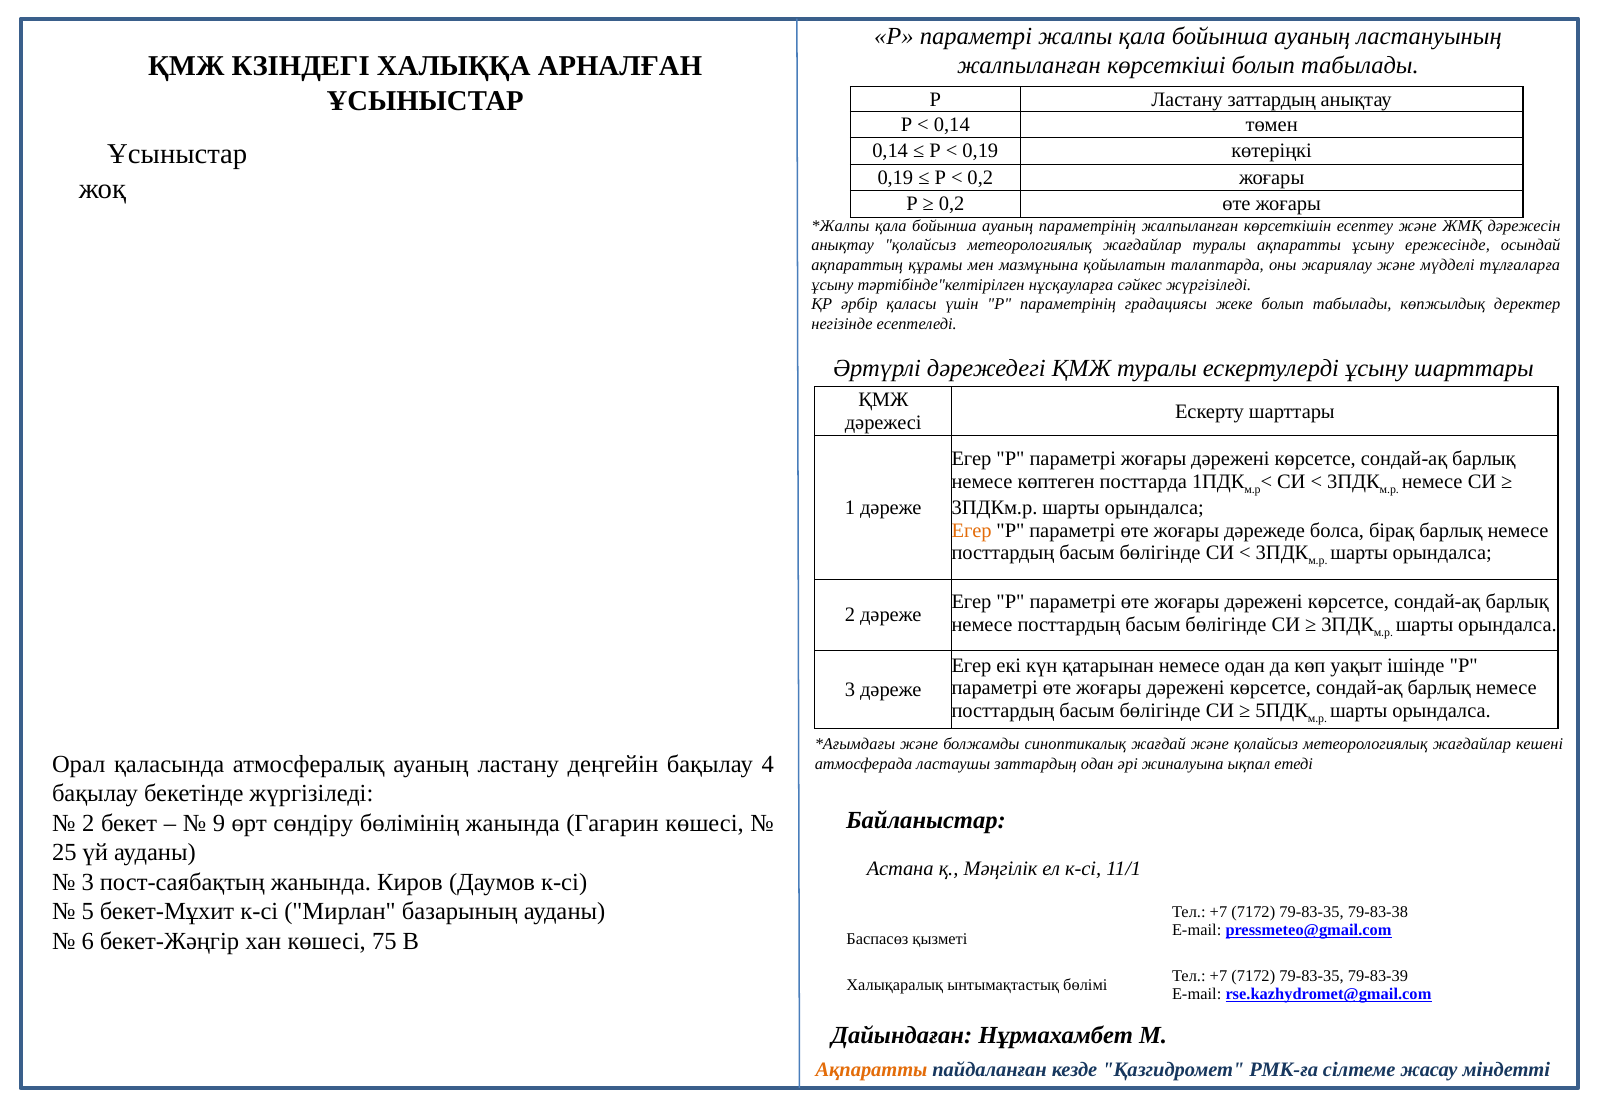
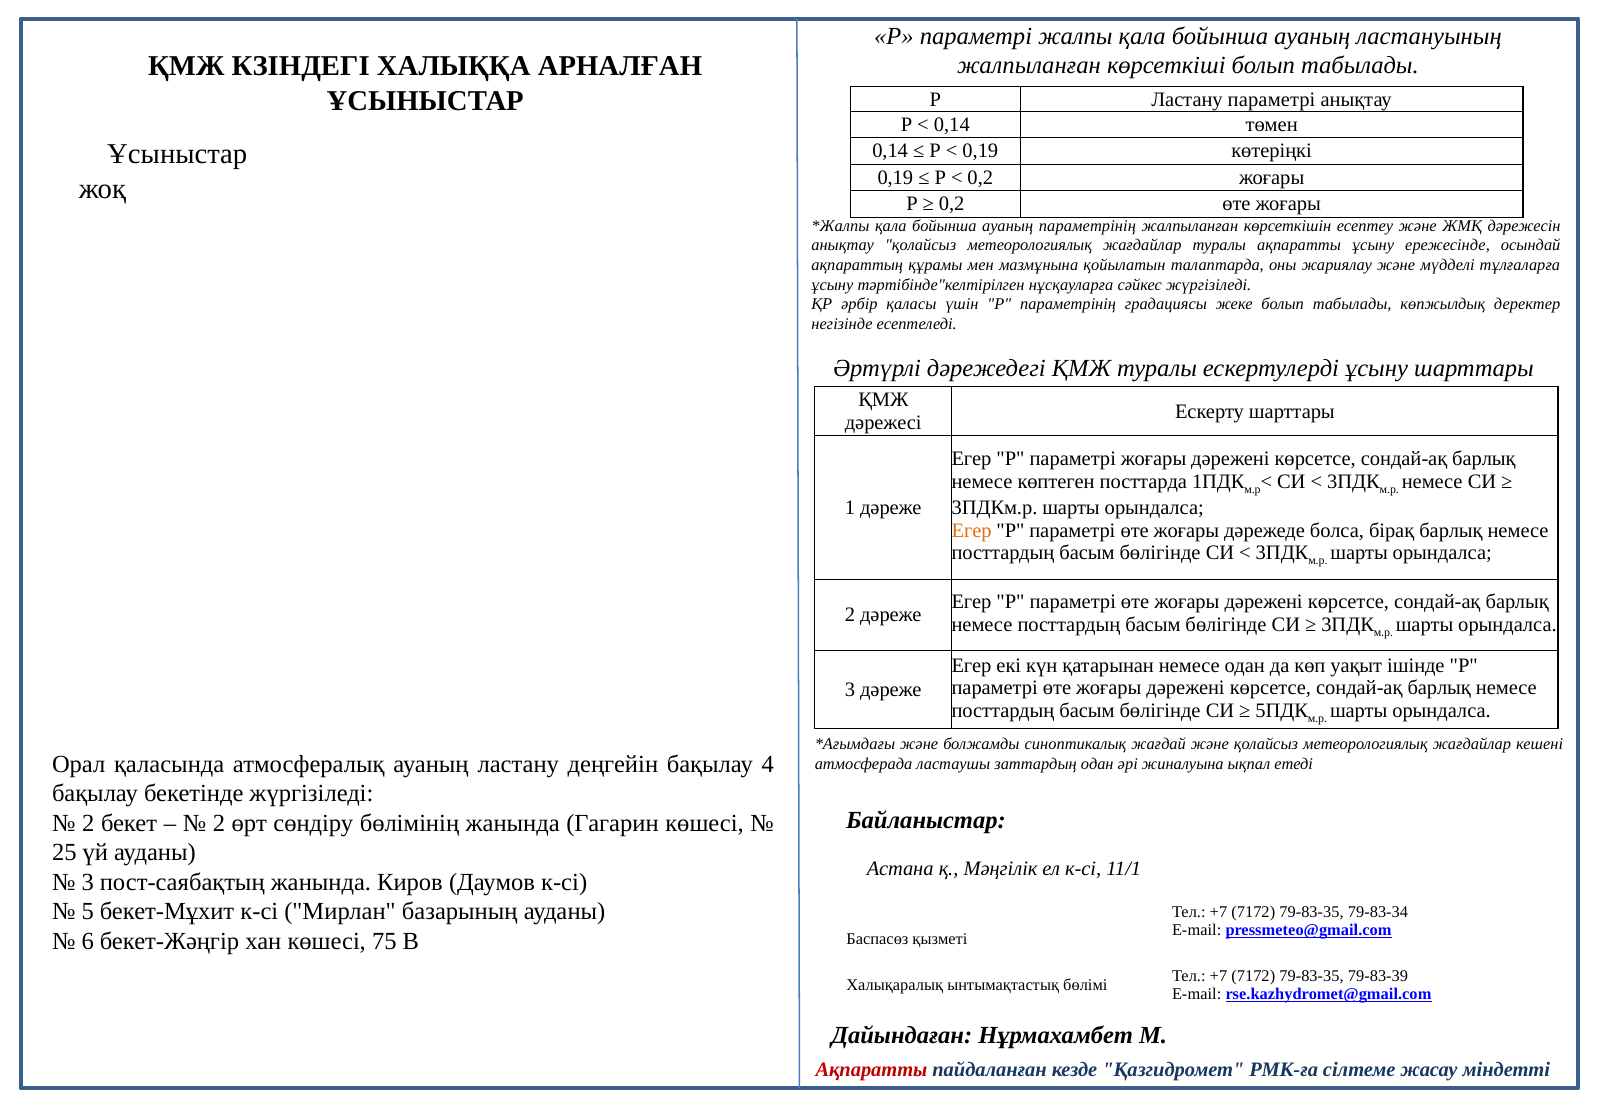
Ластану заттардың: заттардың -> параметрі
9 at (219, 823): 9 -> 2
79-83-38: 79-83-38 -> 79-83-34
Ақпаратты at (871, 1069) colour: orange -> red
